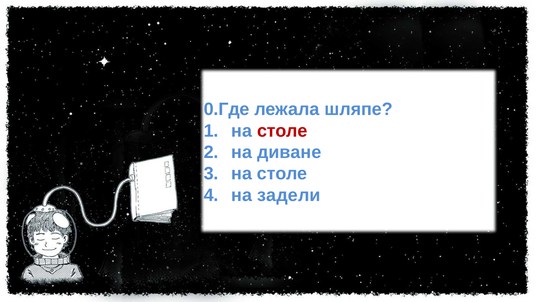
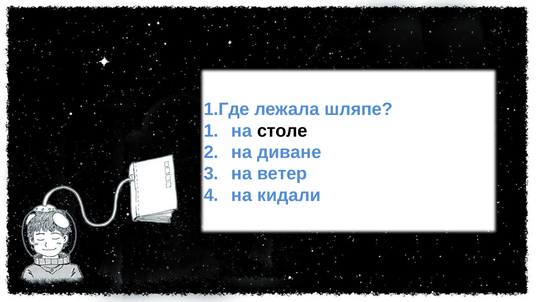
0.Где: 0.Где -> 1.Где
столе at (282, 131) colour: red -> black
столе at (282, 174): столе -> ветер
задели: задели -> кидали
